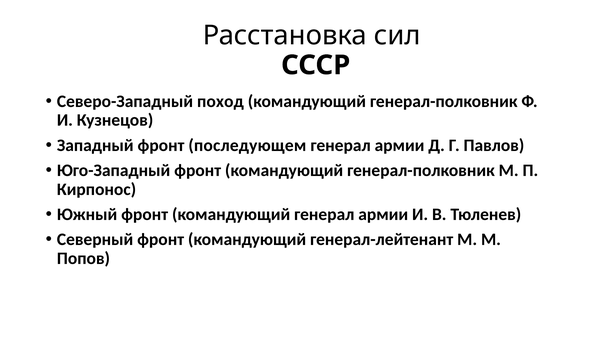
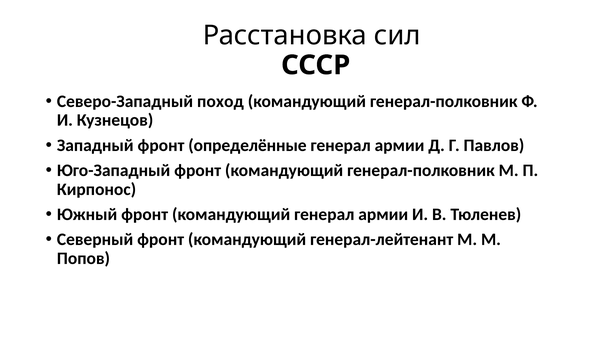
последующем: последующем -> определённые
